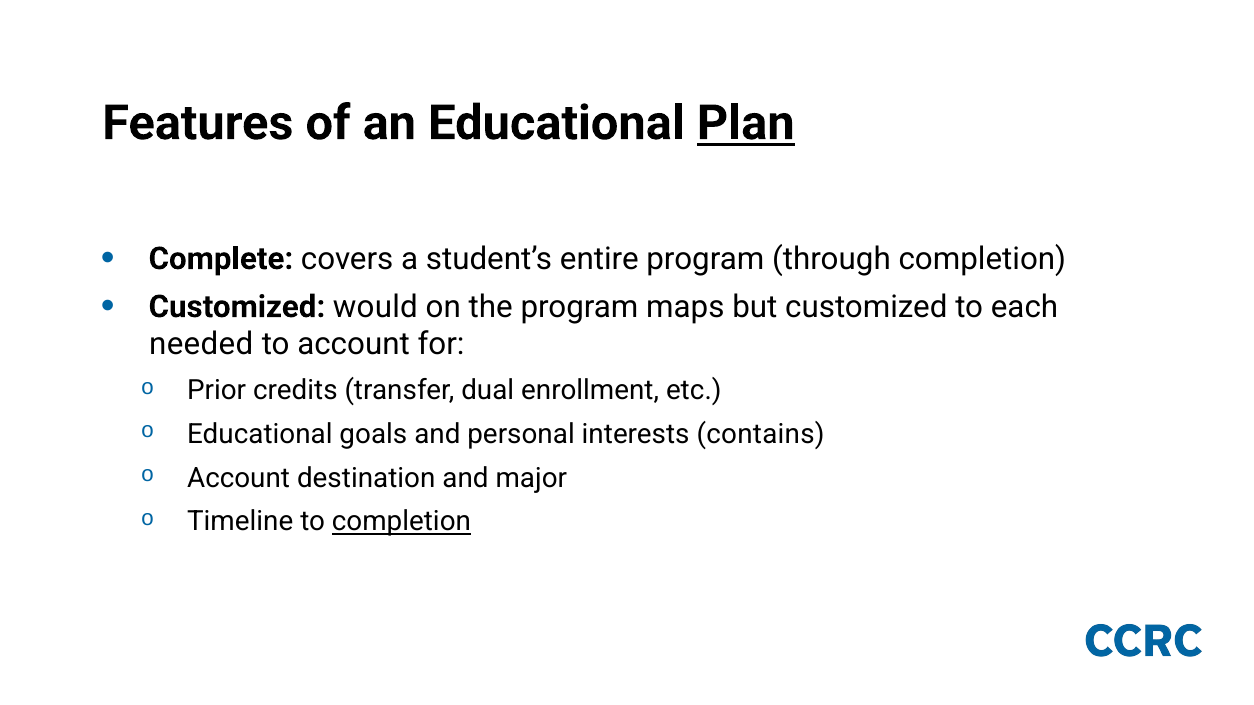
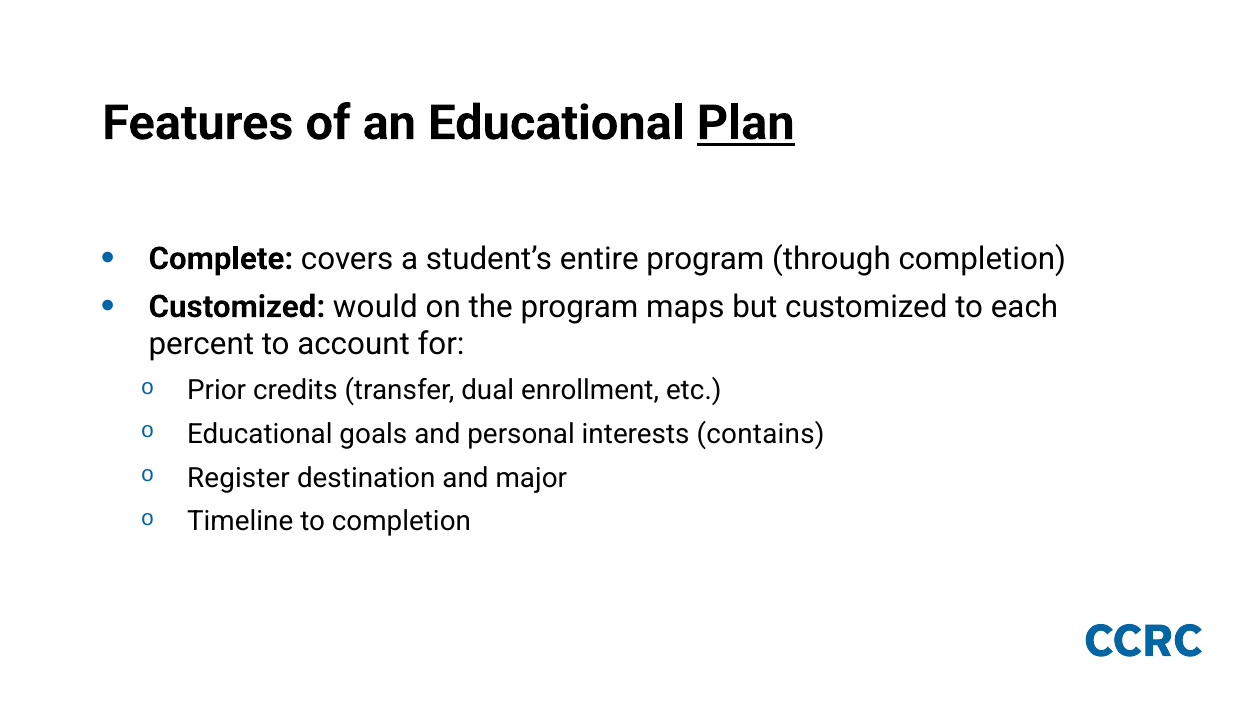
needed: needed -> percent
Account at (239, 478): Account -> Register
completion at (401, 522) underline: present -> none
